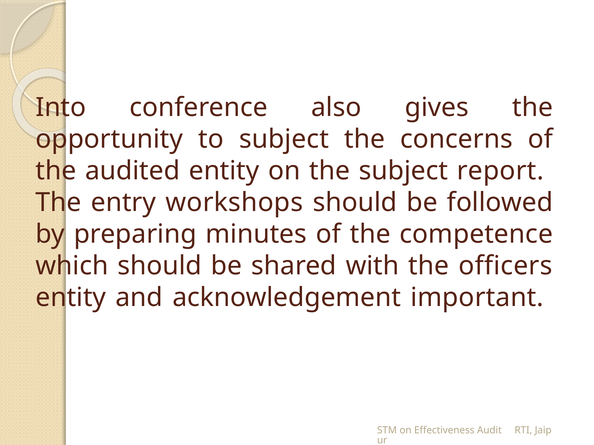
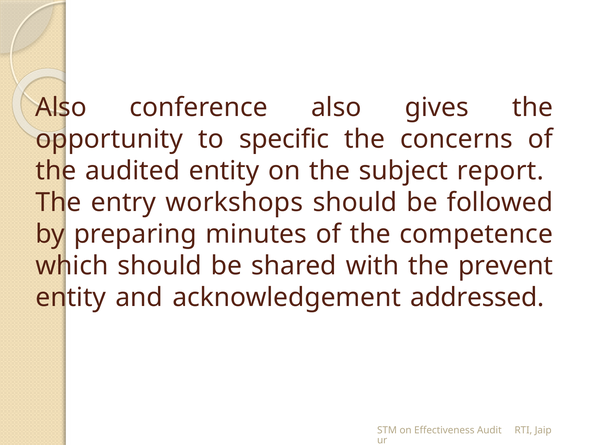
Into at (61, 108): Into -> Also
to subject: subject -> specific
officers: officers -> prevent
important: important -> addressed
